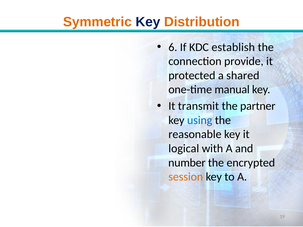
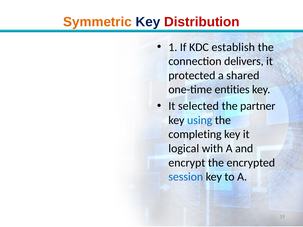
Distribution colour: orange -> red
6: 6 -> 1
provide: provide -> delivers
manual: manual -> entities
transmit: transmit -> selected
reasonable: reasonable -> completing
number: number -> encrypt
session colour: orange -> blue
